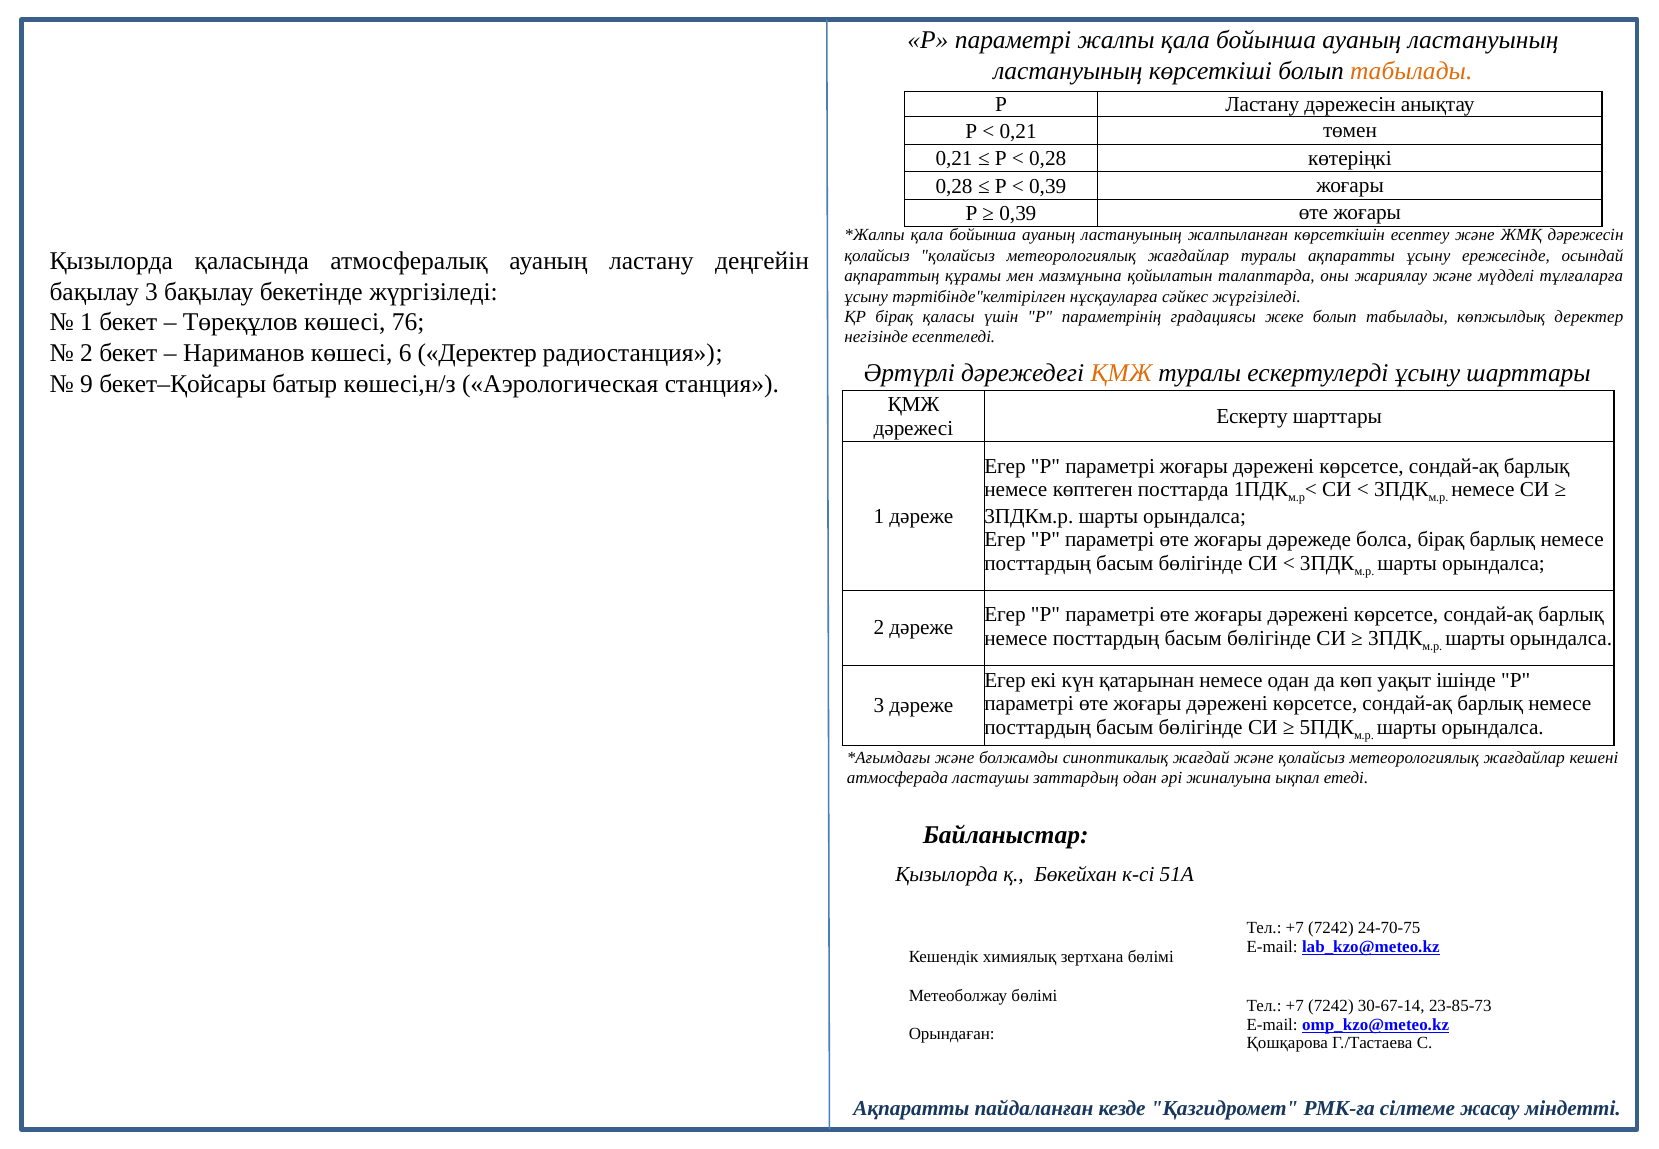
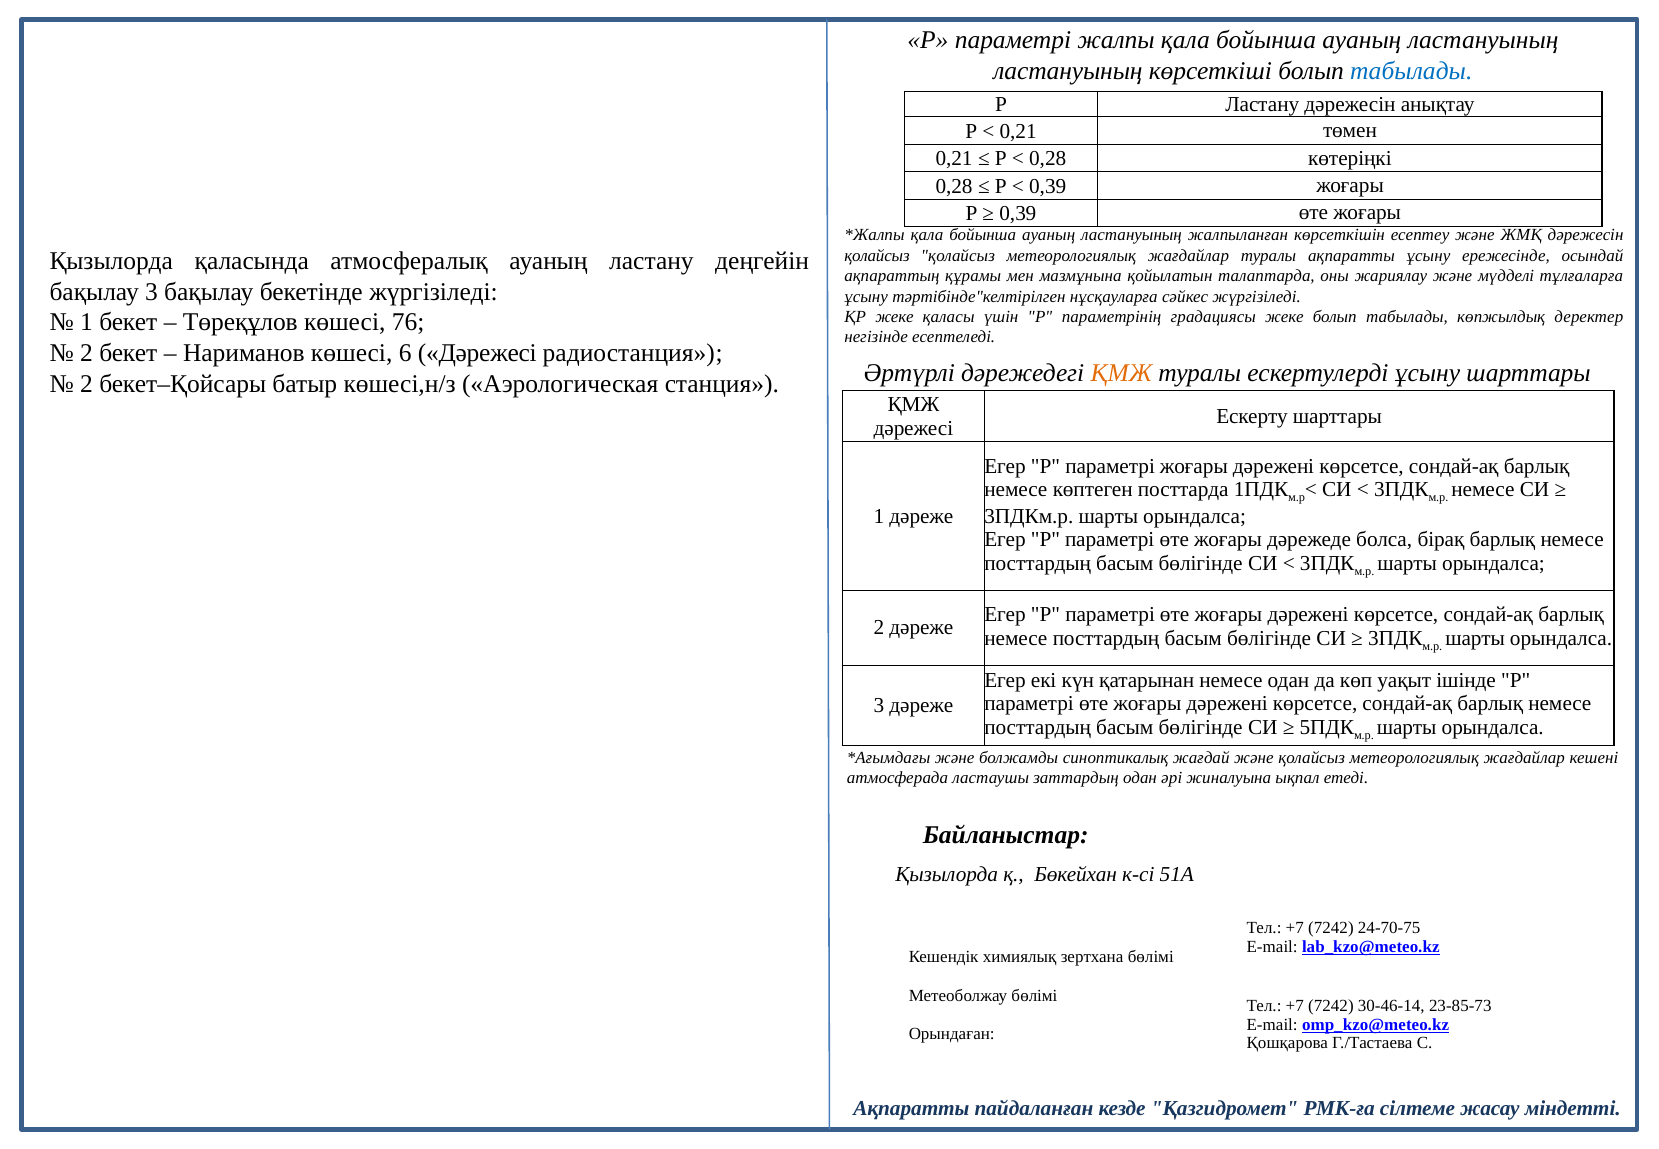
табылады at (1411, 71) colour: orange -> blue
ҚР бірақ: бірақ -> жеке
6 Деректер: Деректер -> Дәрежесі
9 at (87, 384): 9 -> 2
30-67-14: 30-67-14 -> 30-46-14
